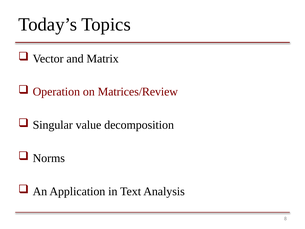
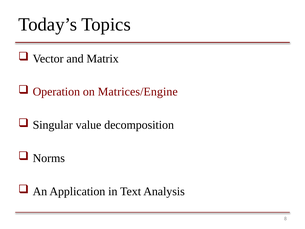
Matrices/Review: Matrices/Review -> Matrices/Engine
